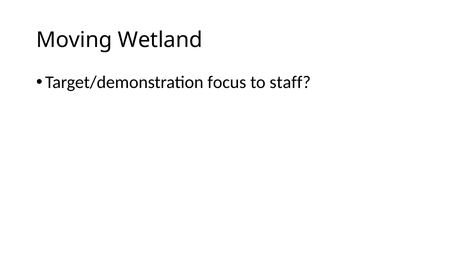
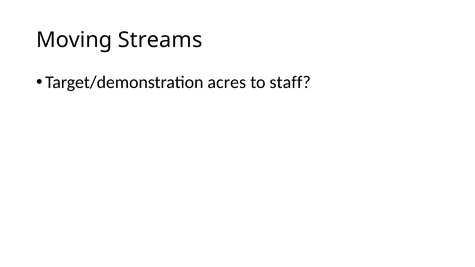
Wetland: Wetland -> Streams
focus: focus -> acres
